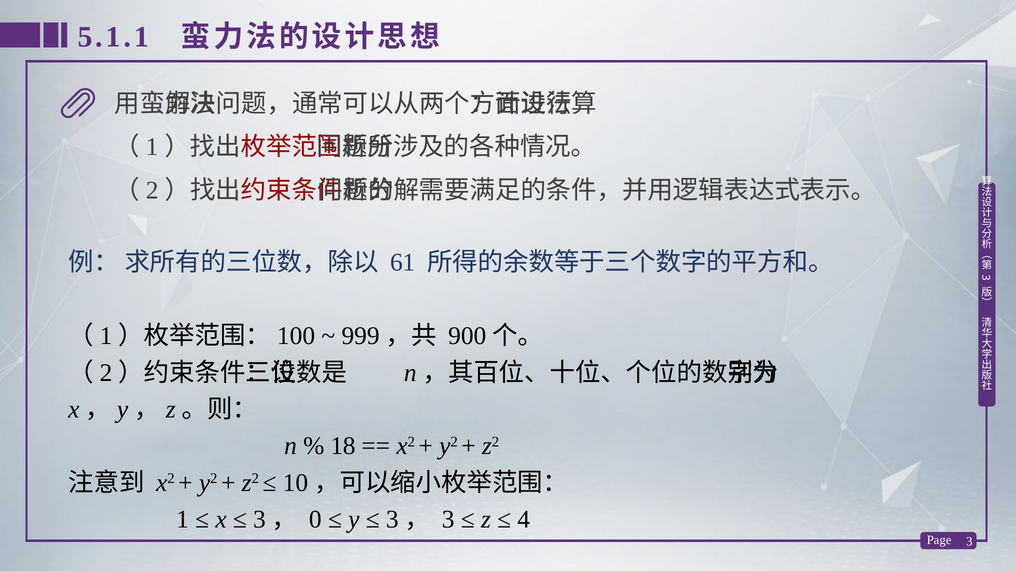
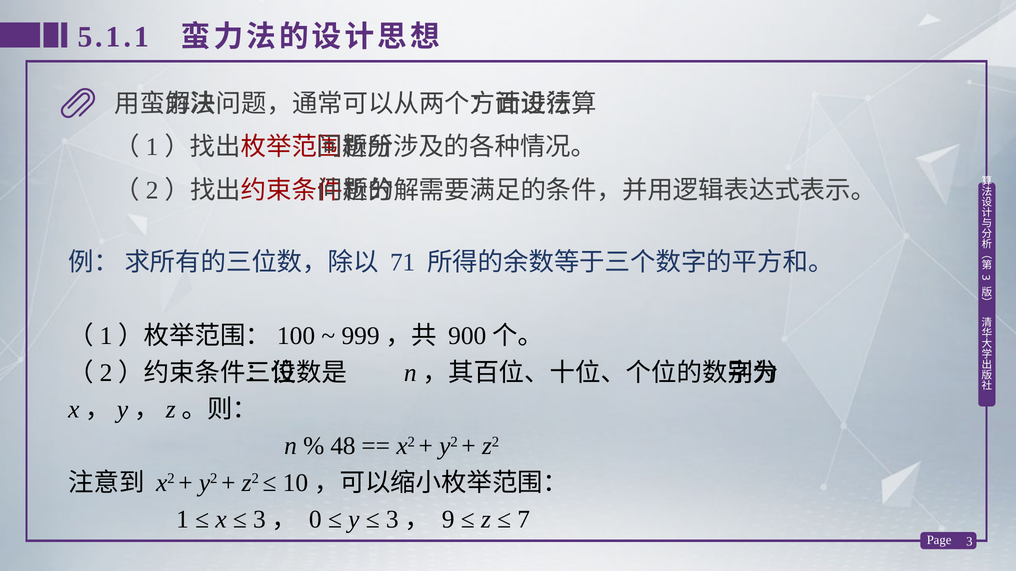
61: 61 -> 71
18: 18 -> 48
3， 3: 3 -> 9
4: 4 -> 7
